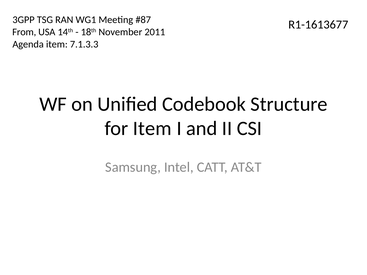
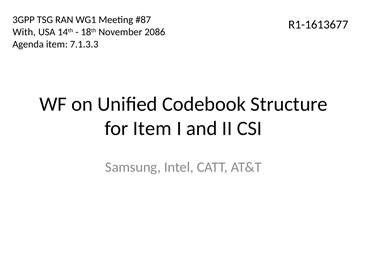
From: From -> With
2011: 2011 -> 2086
